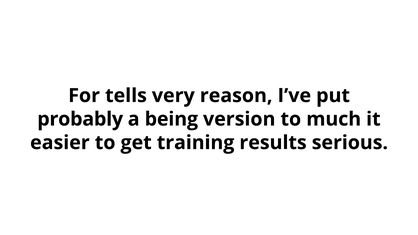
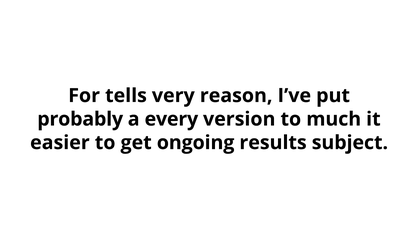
being: being -> every
training: training -> ongoing
serious: serious -> subject
